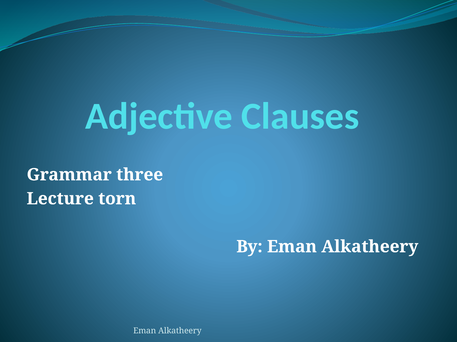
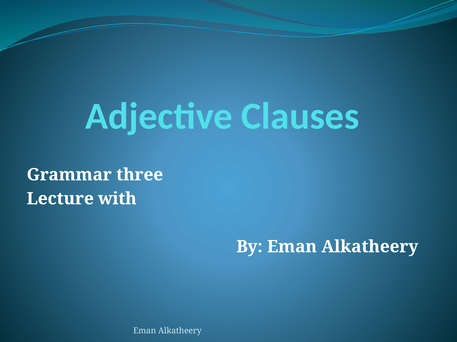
torn: torn -> with
